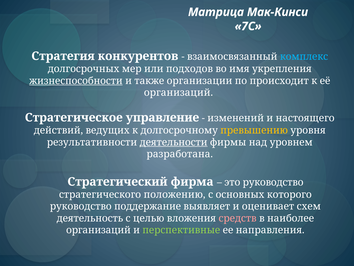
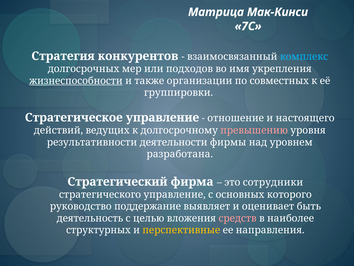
происходит: происходит -> совместных
организаций at (178, 92): организаций -> группировки
изменений: изменений -> отношение
превышению colour: yellow -> pink
деятельности underline: present -> none
это руководство: руководство -> сотрудники
стратегического положению: положению -> управление
схем: схем -> быть
организаций at (98, 230): организаций -> структурных
перспективные colour: light green -> yellow
